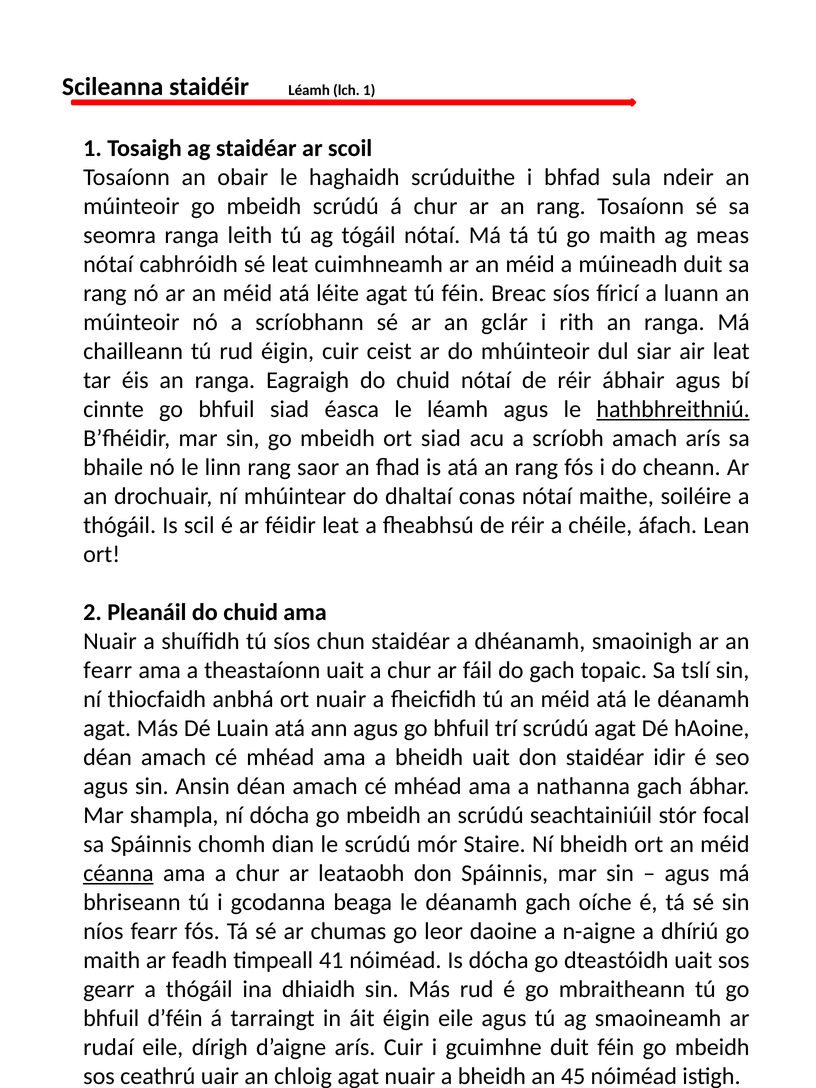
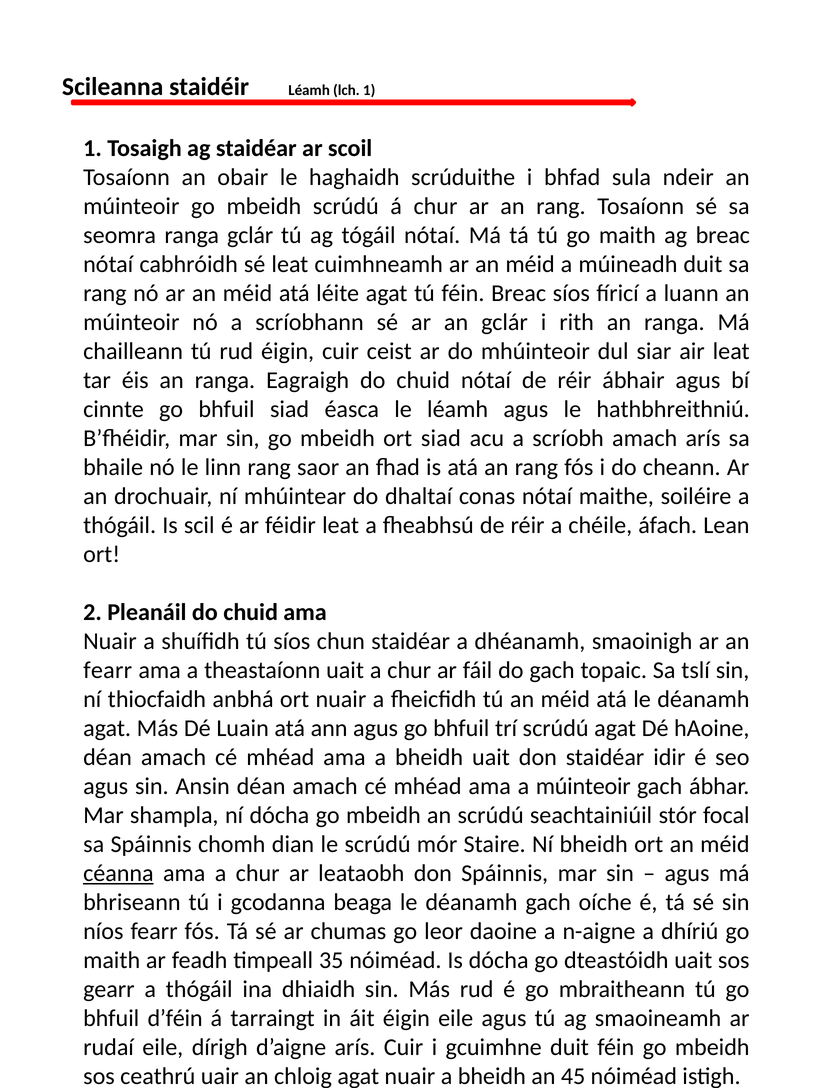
ranga leith: leith -> gclár
ag meas: meas -> breac
hathbhreithniú underline: present -> none
a nathanna: nathanna -> múinteoir
41: 41 -> 35
